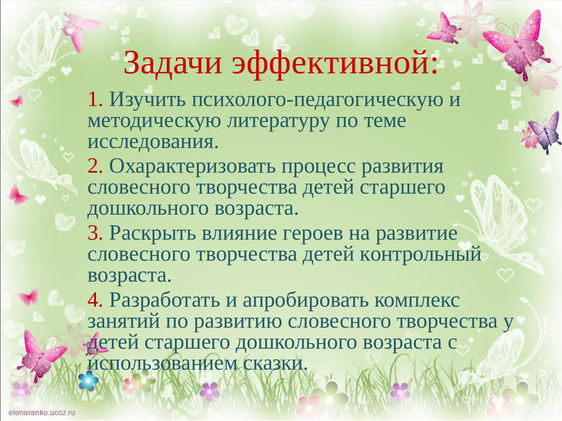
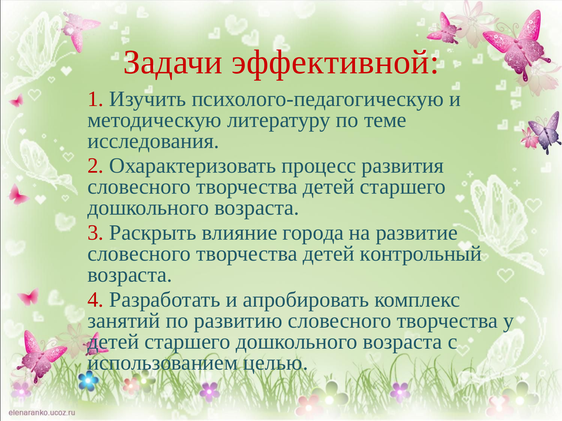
героев: героев -> города
сказки: сказки -> целью
